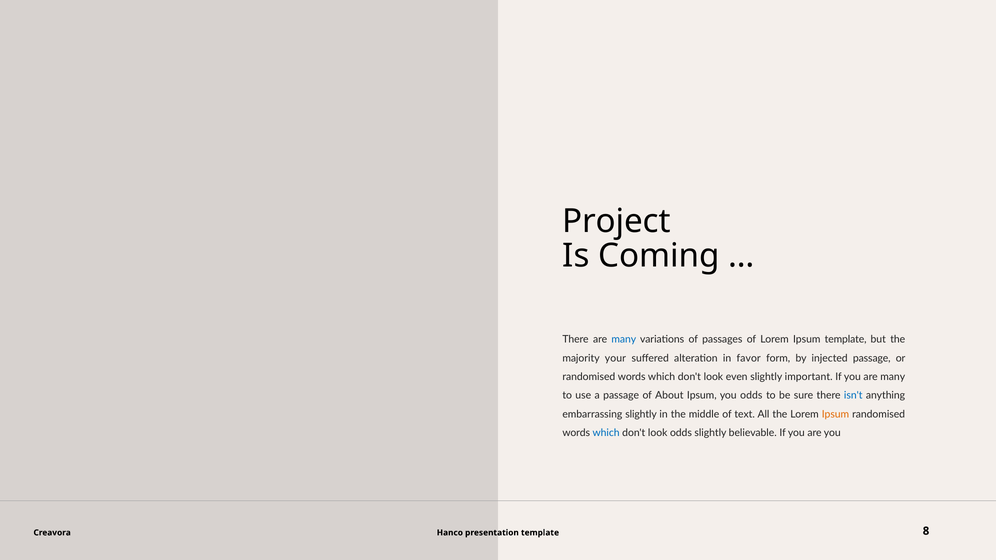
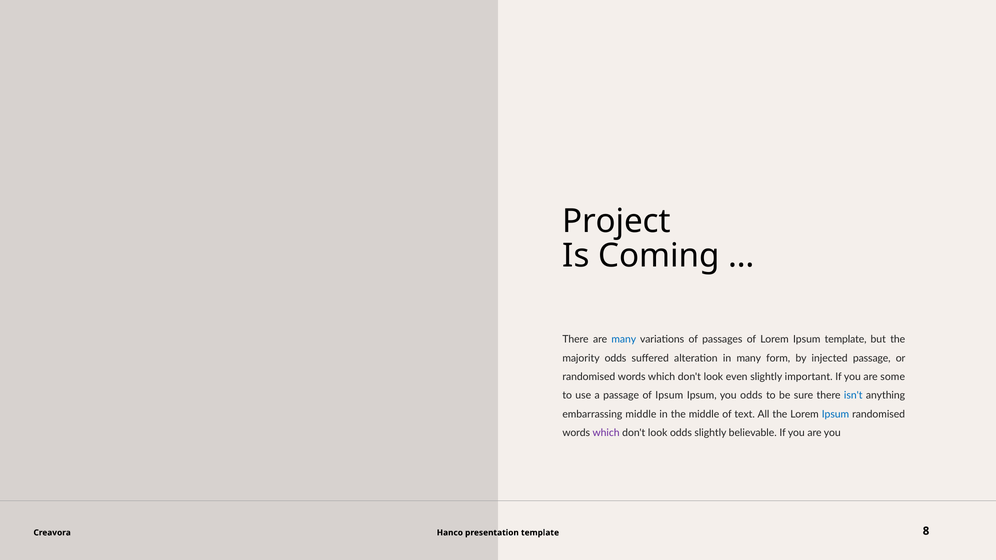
majority your: your -> odds
in favor: favor -> many
you are many: many -> some
of About: About -> Ipsum
embarrassing slightly: slightly -> middle
Ipsum at (835, 414) colour: orange -> blue
which at (606, 433) colour: blue -> purple
